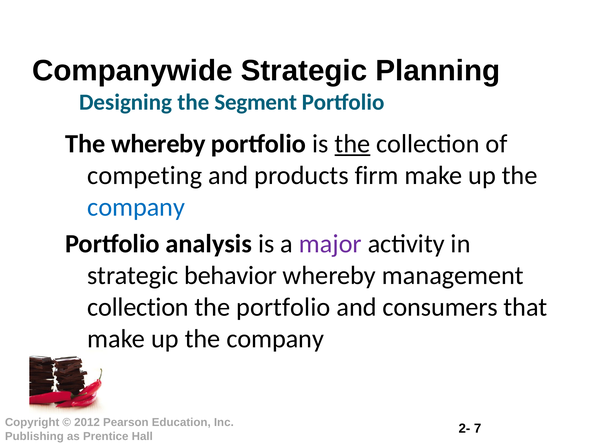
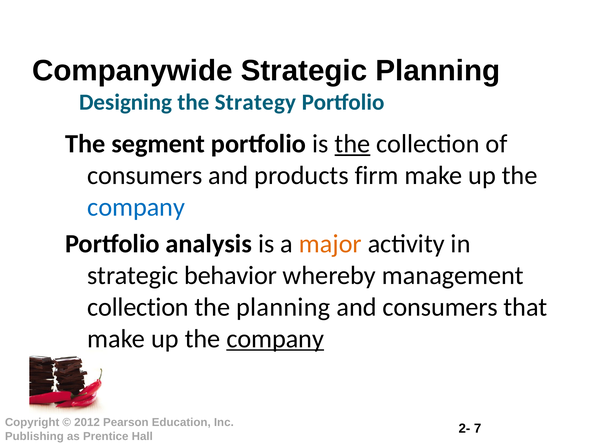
Segment: Segment -> Strategy
The whereby: whereby -> segment
competing at (145, 176): competing -> consumers
major colour: purple -> orange
the portfolio: portfolio -> planning
company at (275, 339) underline: none -> present
